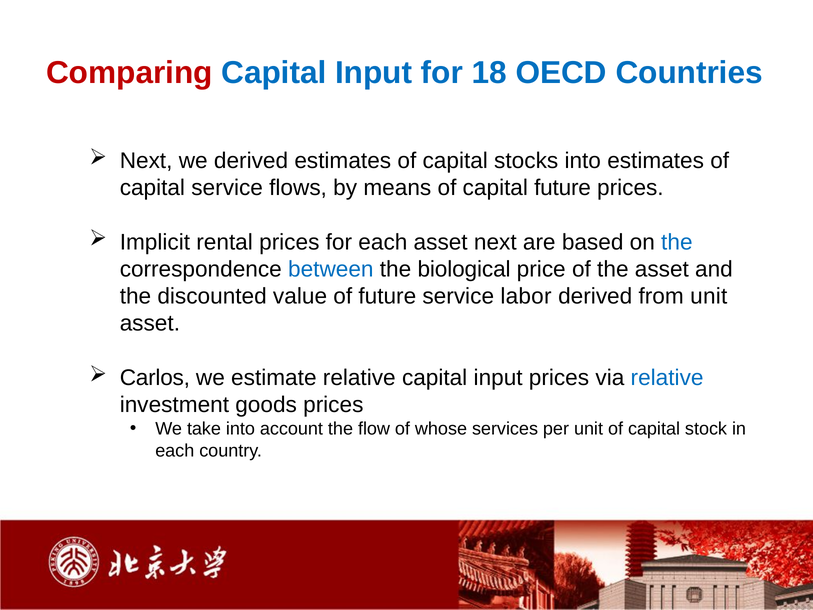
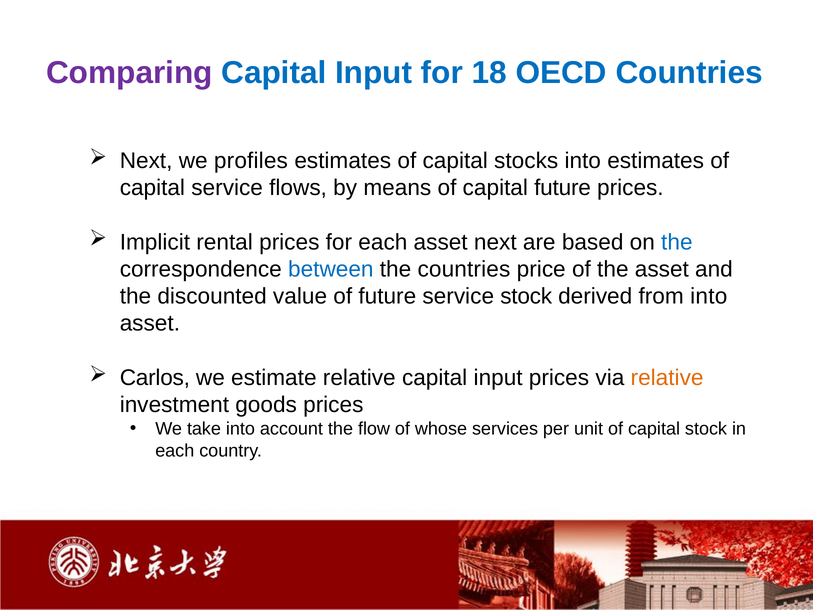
Comparing colour: red -> purple
we derived: derived -> profiles
the biological: biological -> countries
service labor: labor -> stock
from unit: unit -> into
relative at (667, 378) colour: blue -> orange
